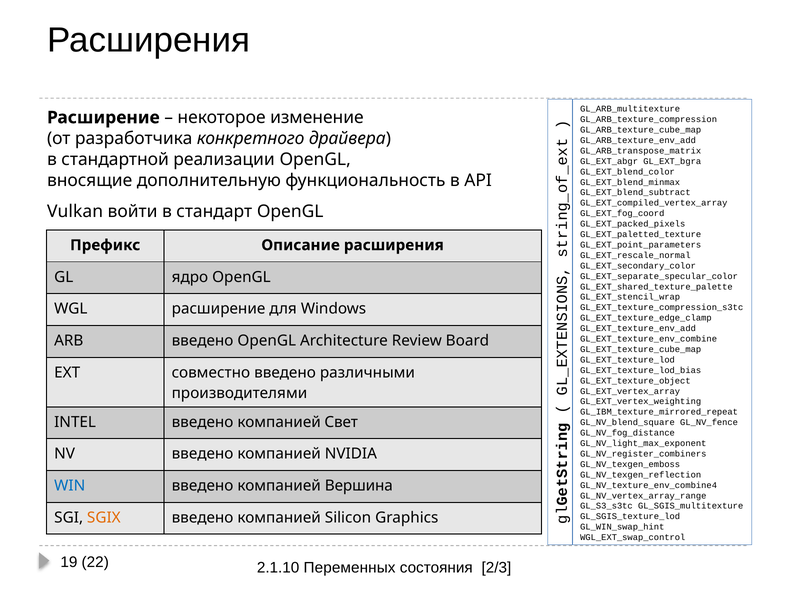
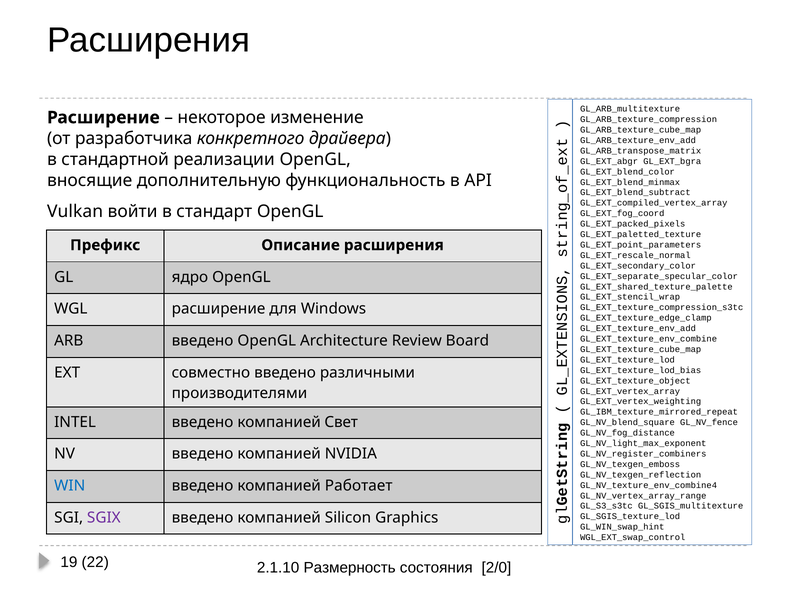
Вершина: Вершина -> Работает
SGIX colour: orange -> purple
Переменных: Переменных -> Размерность
2/3: 2/3 -> 2/0
